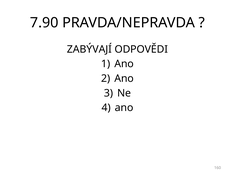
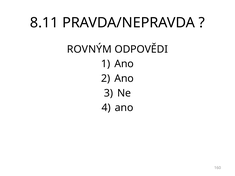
7.90: 7.90 -> 8.11
ZABÝVAJÍ: ZABÝVAJÍ -> ROVNÝM
